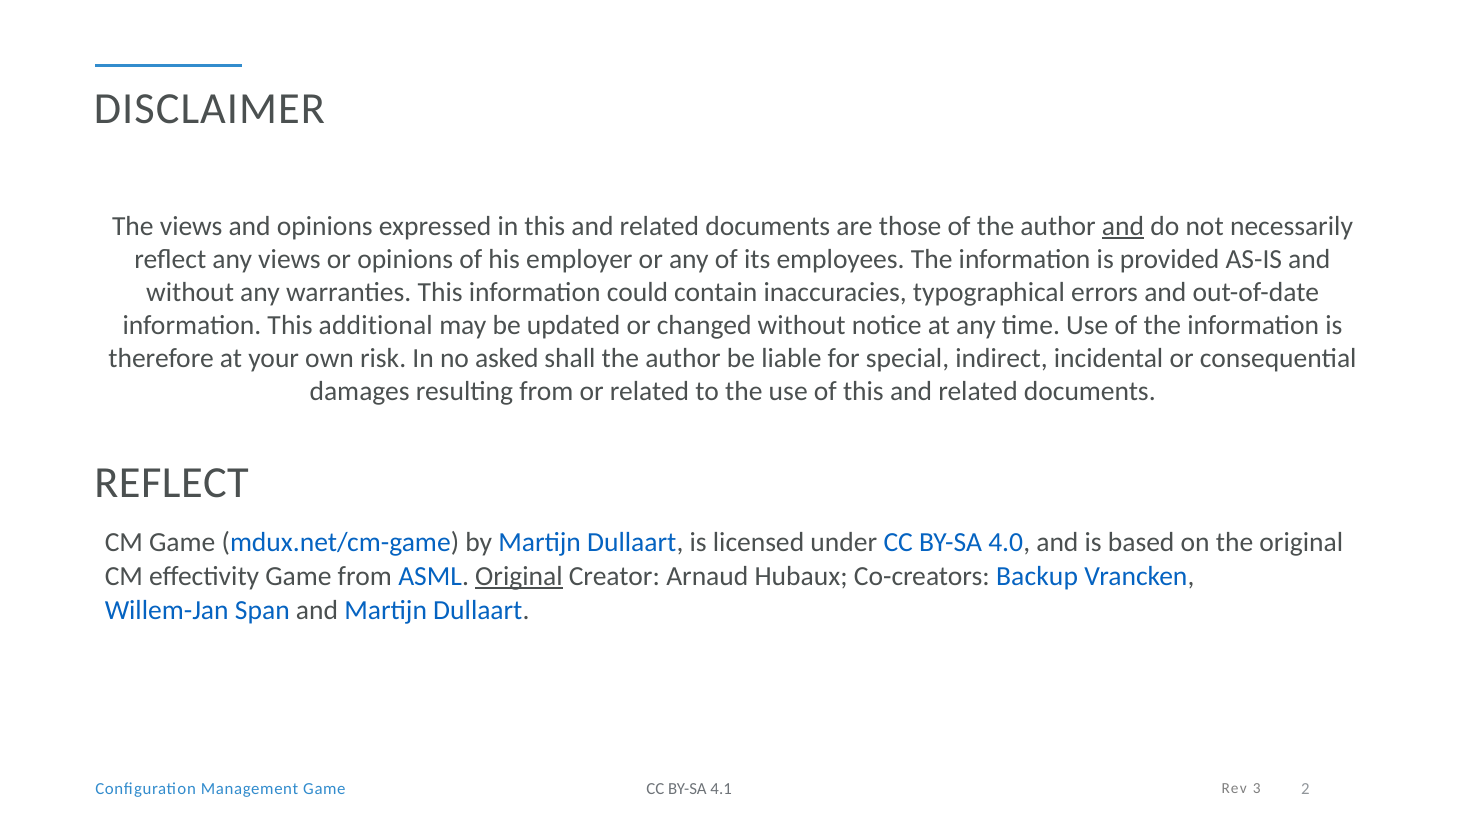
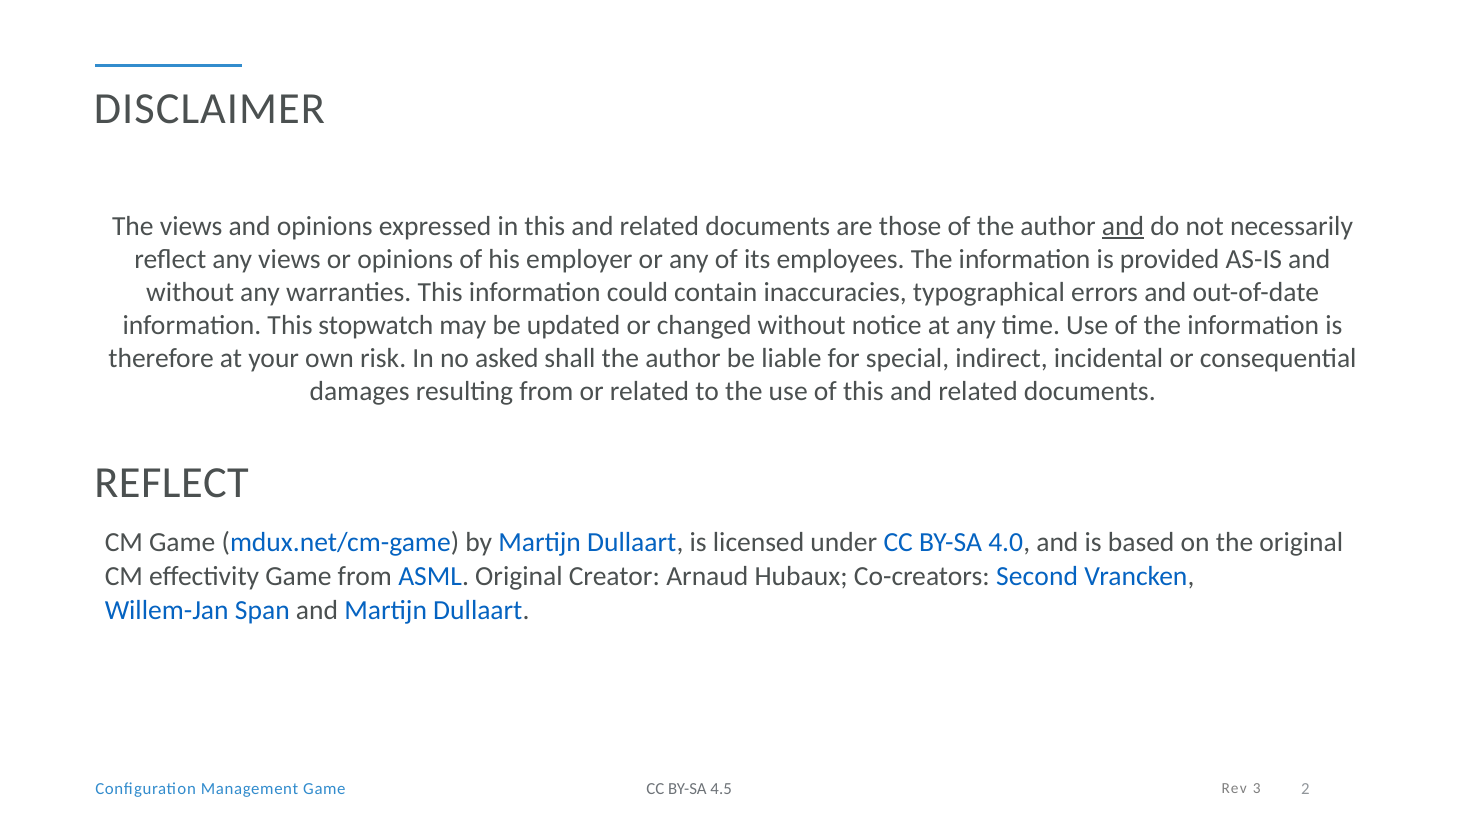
additional: additional -> stopwatch
Original at (519, 576) underline: present -> none
Backup: Backup -> Second
4.1: 4.1 -> 4.5
